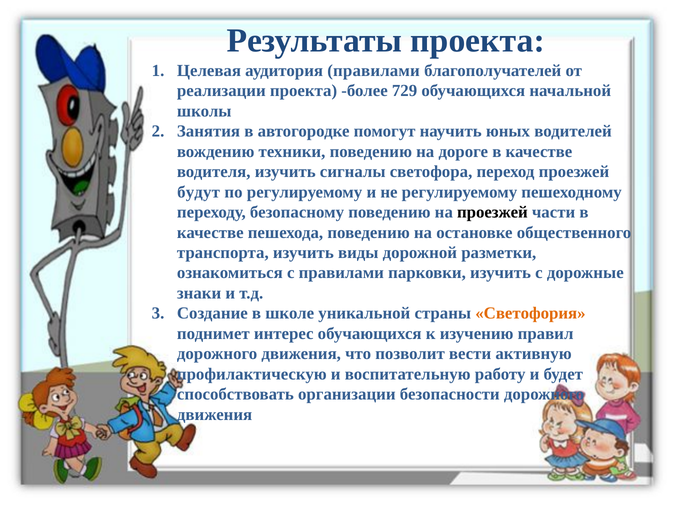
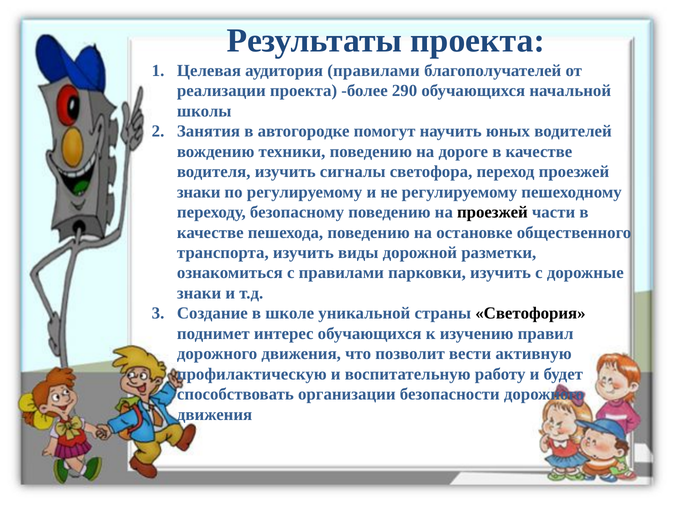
729: 729 -> 290
будут at (199, 192): будут -> знаки
Светофория colour: orange -> black
